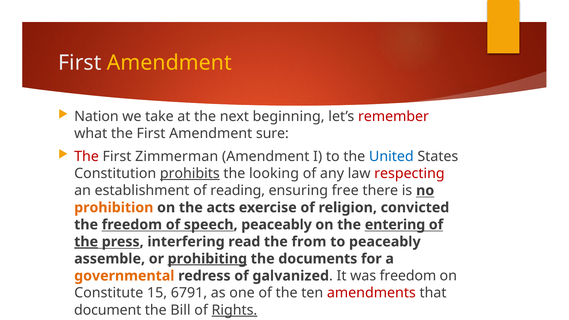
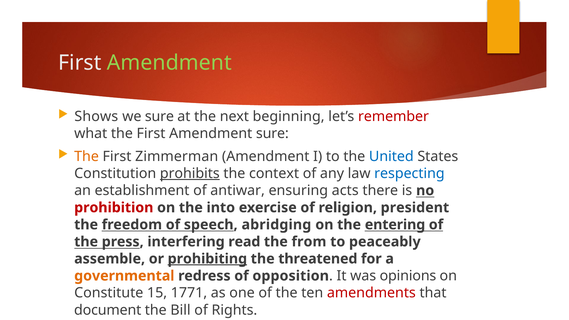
Amendment at (169, 63) colour: yellow -> light green
Nation: Nation -> Shows
we take: take -> sure
The at (87, 156) colour: red -> orange
looking: looking -> context
respecting colour: red -> blue
reading: reading -> antiwar
free: free -> acts
prohibition colour: orange -> red
acts: acts -> into
convicted: convicted -> president
speech peaceably: peaceably -> abridging
the at (86, 242) underline: present -> none
documents: documents -> threatened
galvanized: galvanized -> opposition
was freedom: freedom -> opinions
6791: 6791 -> 1771
Rights underline: present -> none
